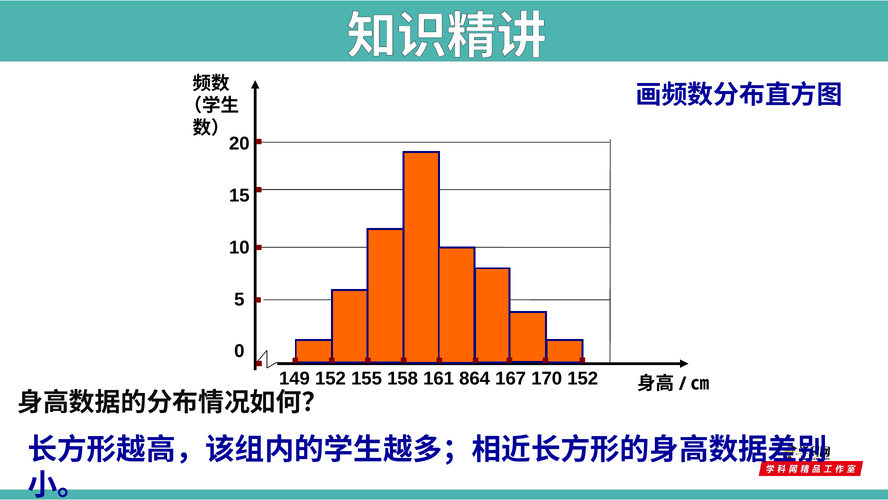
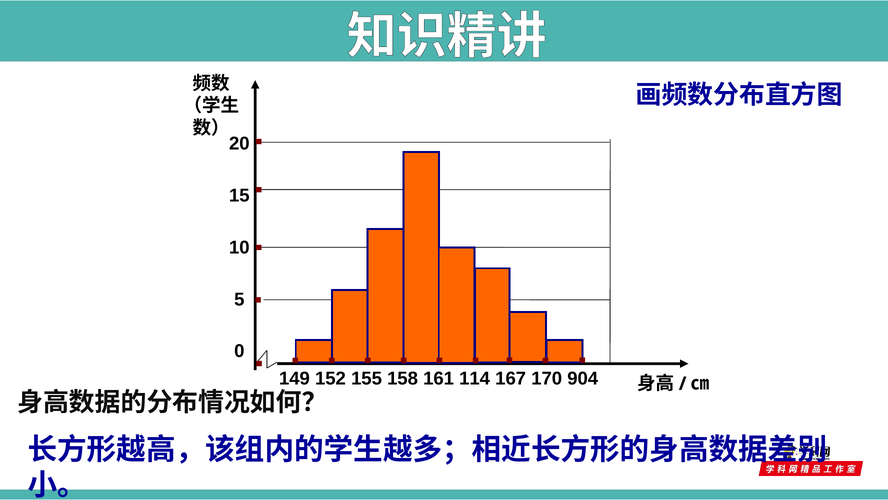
864: 864 -> 114
170 152: 152 -> 904
